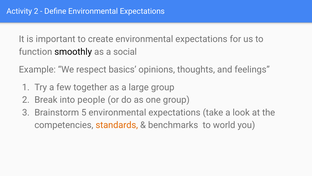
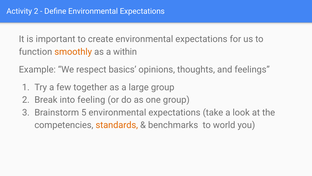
smoothly colour: black -> orange
social: social -> within
people: people -> feeling
